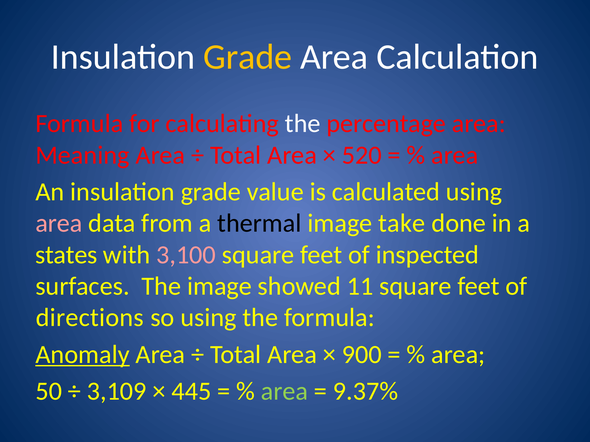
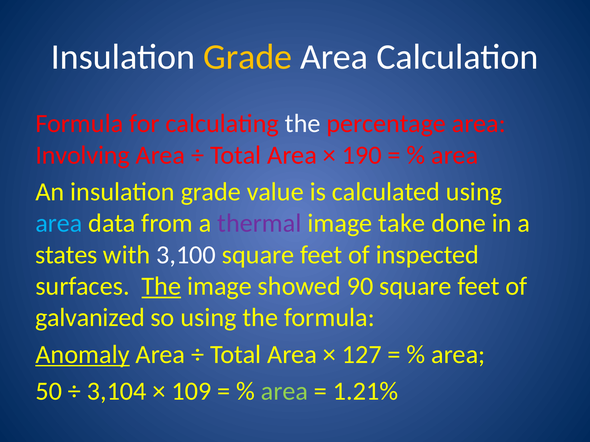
Meaning: Meaning -> Involving
520: 520 -> 190
area at (59, 224) colour: pink -> light blue
thermal colour: black -> purple
3,100 colour: pink -> white
The at (161, 287) underline: none -> present
11: 11 -> 90
directions: directions -> galvanized
900: 900 -> 127
3,109: 3,109 -> 3,104
445: 445 -> 109
9.37%: 9.37% -> 1.21%
